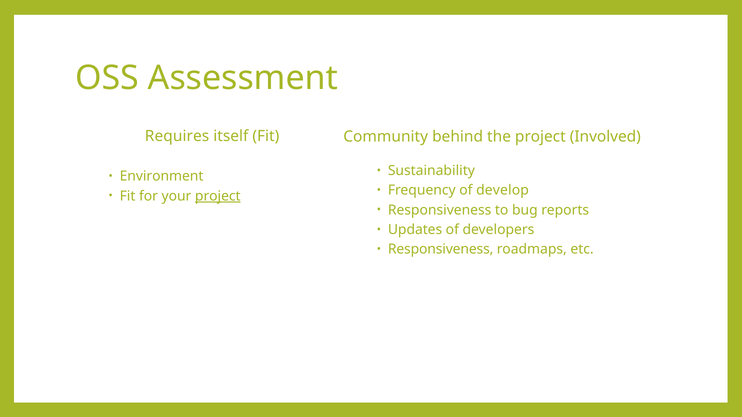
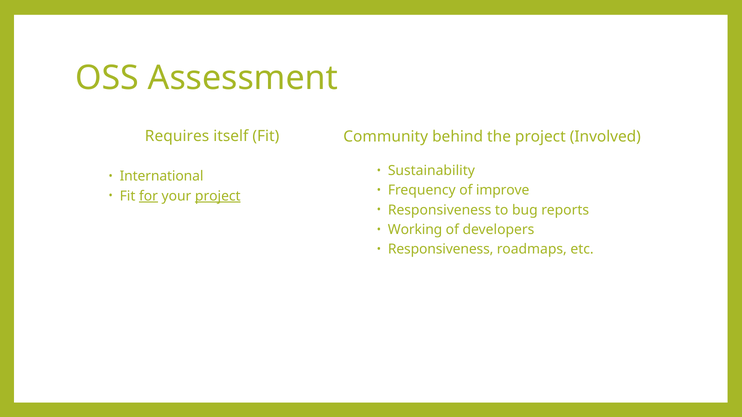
Environment: Environment -> International
develop: develop -> improve
for underline: none -> present
Updates: Updates -> Working
